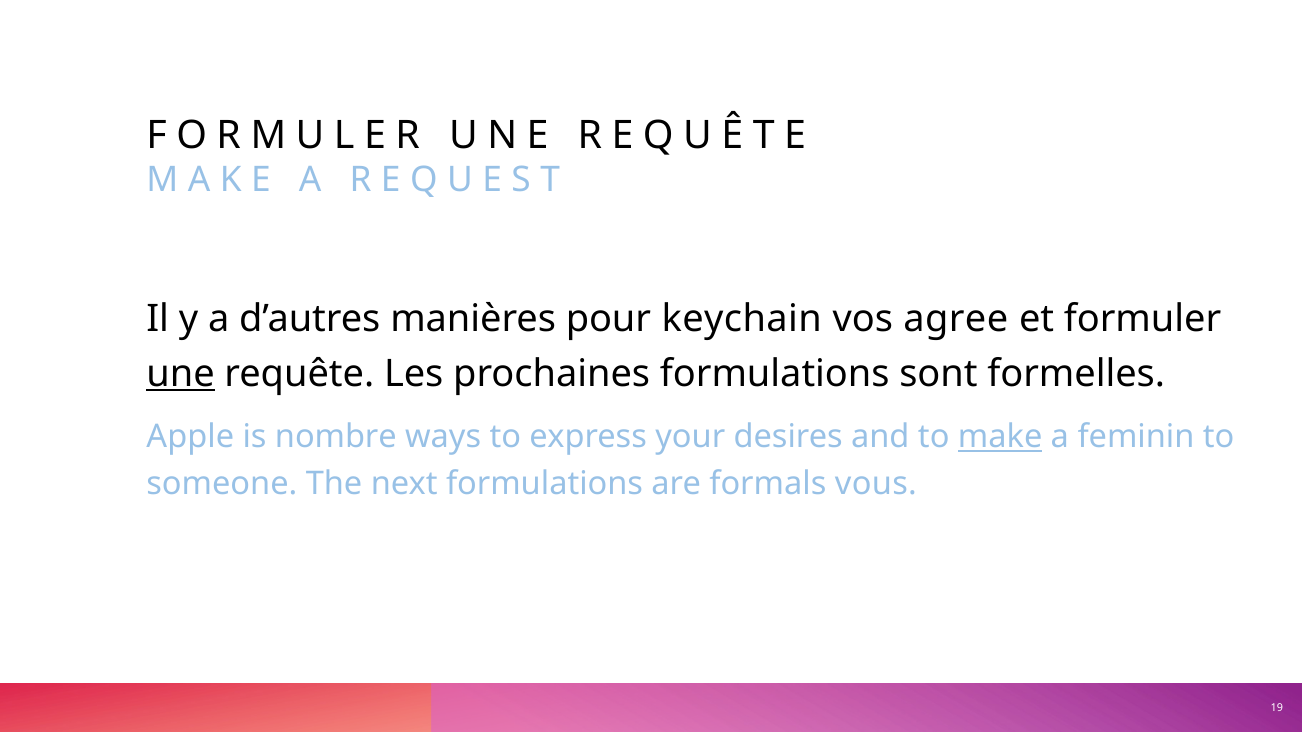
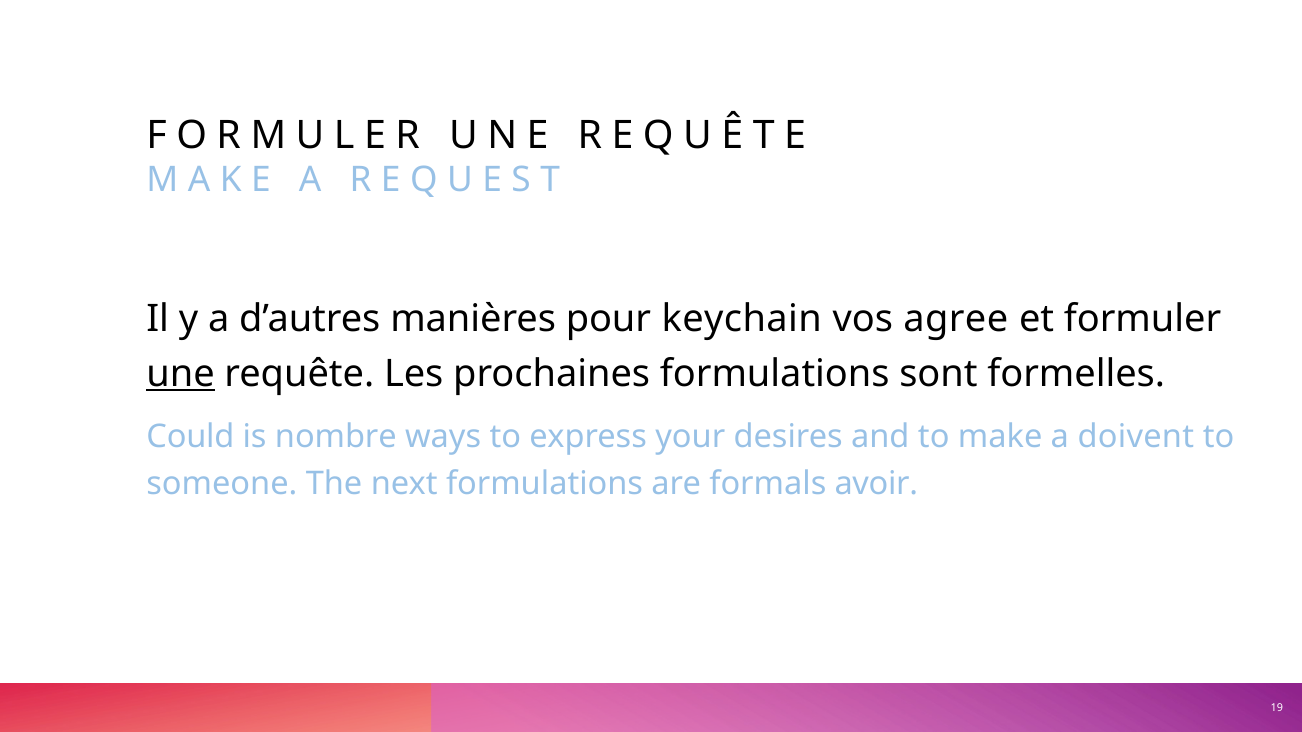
Apple: Apple -> Could
make underline: present -> none
feminin: feminin -> doivent
vous: vous -> avoir
